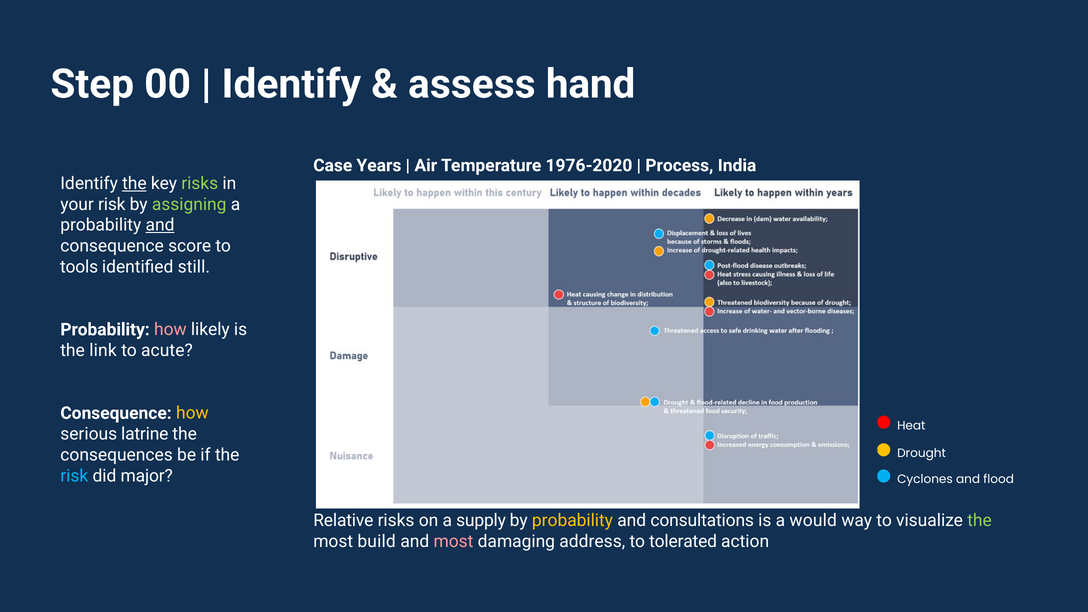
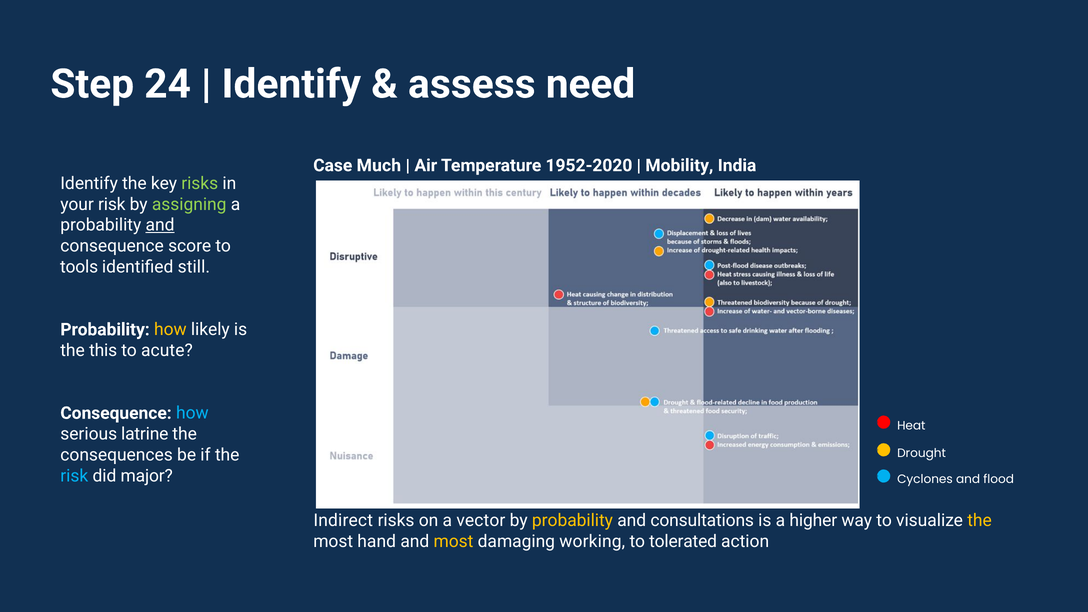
00: 00 -> 24
hand: hand -> need
Years: Years -> Much
1976-2020: 1976-2020 -> 1952-2020
Process: Process -> Mobility
the at (134, 183) underline: present -> none
how at (170, 330) colour: pink -> yellow
link: link -> this
how at (192, 413) colour: yellow -> light blue
Relative: Relative -> Indirect
supply: supply -> vector
would: would -> higher
the at (980, 520) colour: light green -> yellow
build: build -> hand
most at (453, 541) colour: pink -> yellow
address: address -> working
